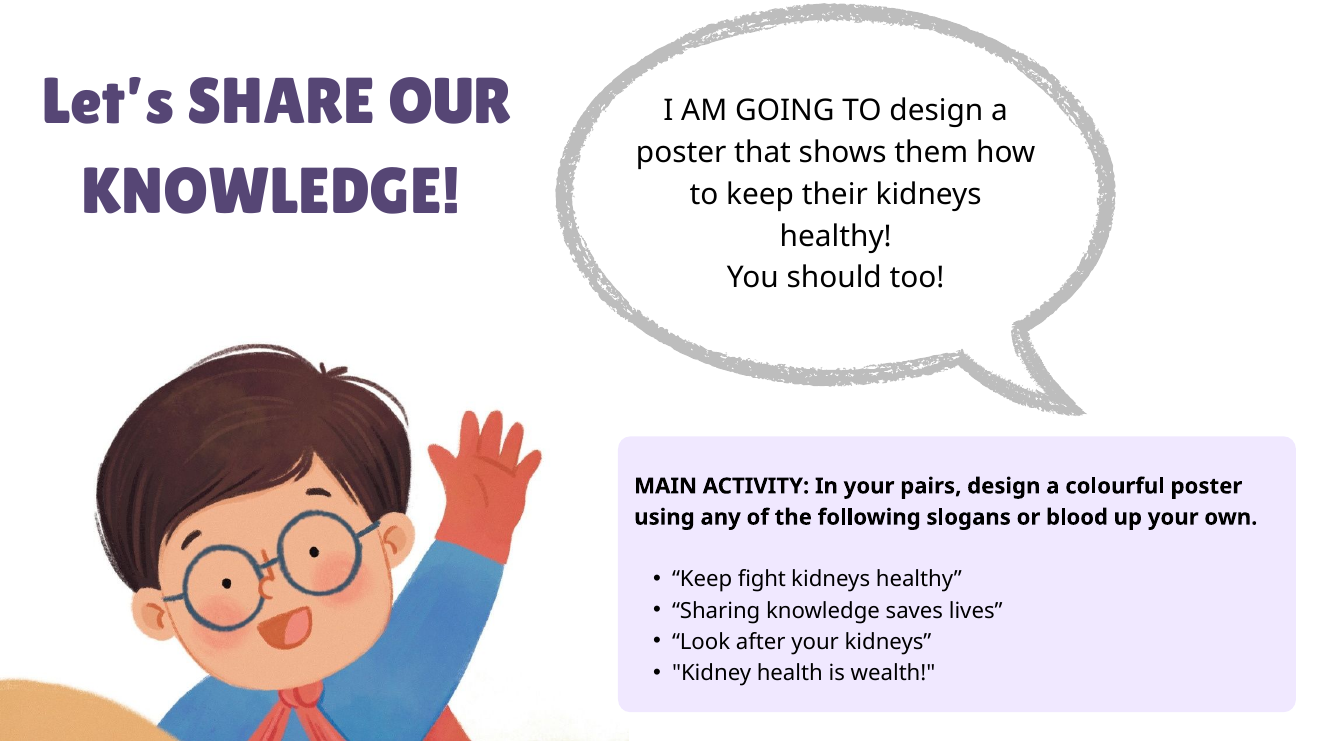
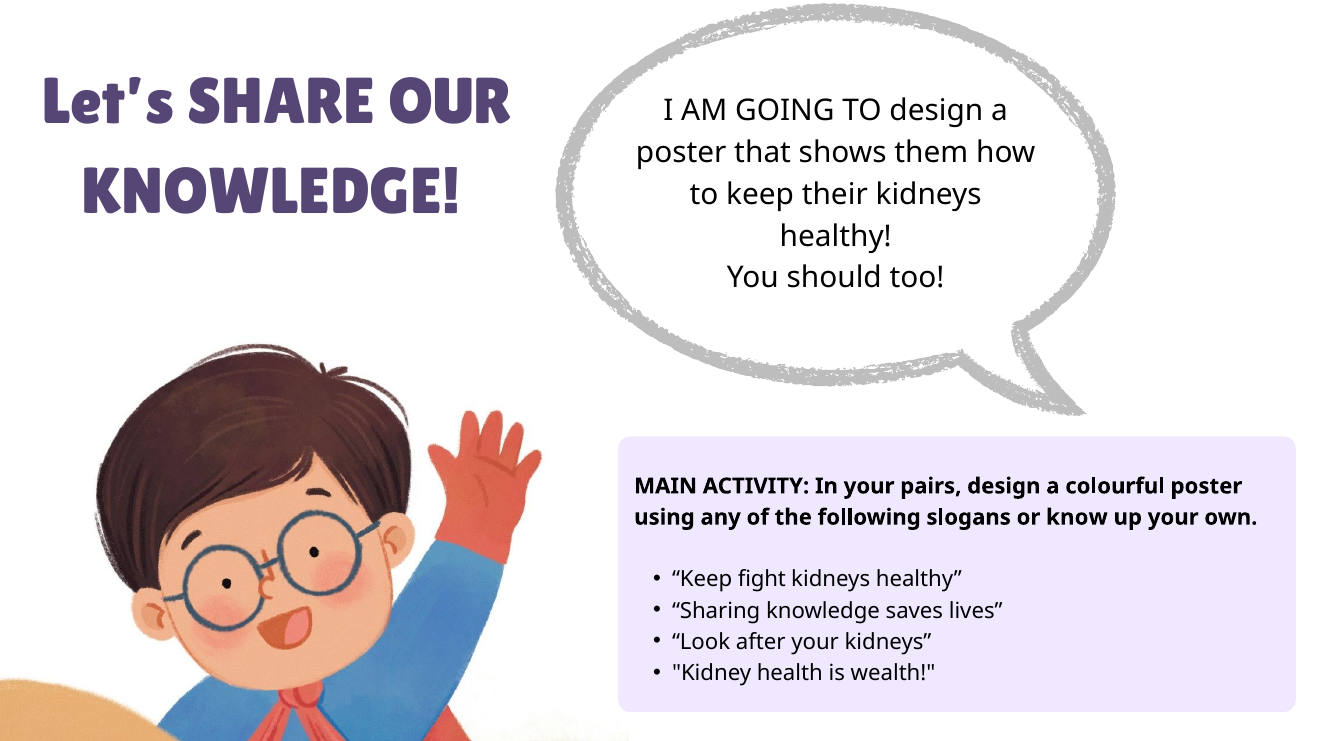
blood: blood -> know
